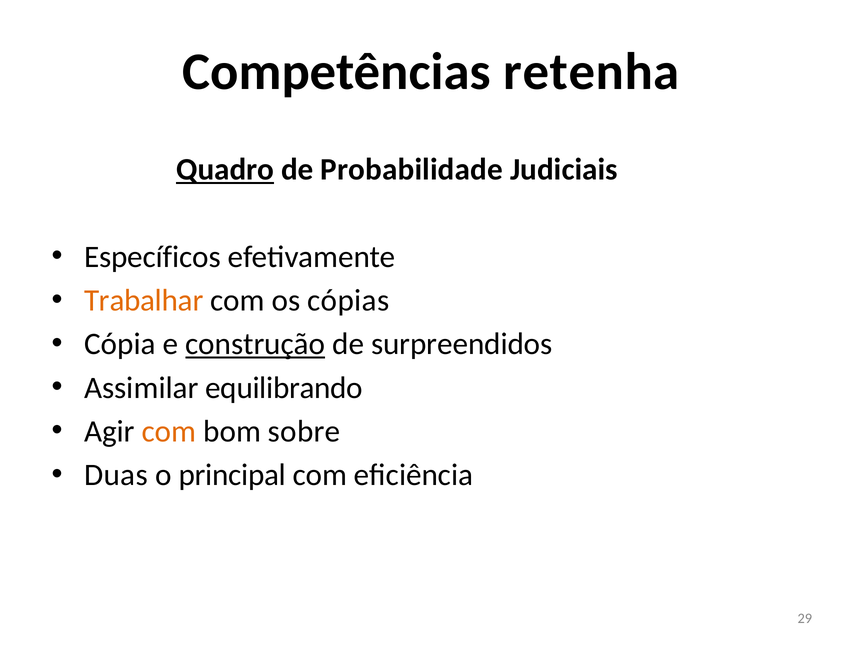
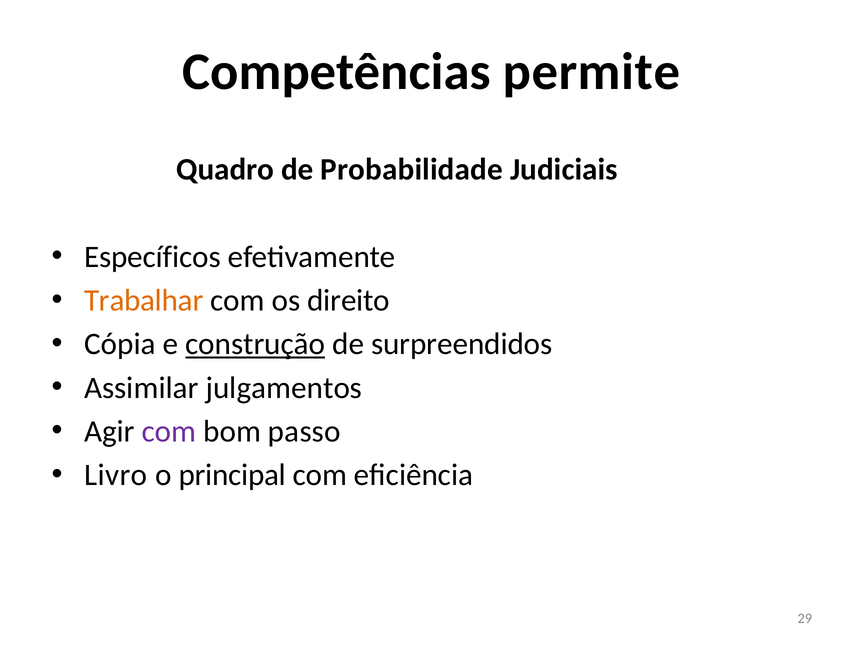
retenha: retenha -> permite
Quadro underline: present -> none
cópias: cópias -> direito
equilibrando: equilibrando -> julgamentos
com at (169, 431) colour: orange -> purple
sobre: sobre -> passo
Duas: Duas -> Livro
